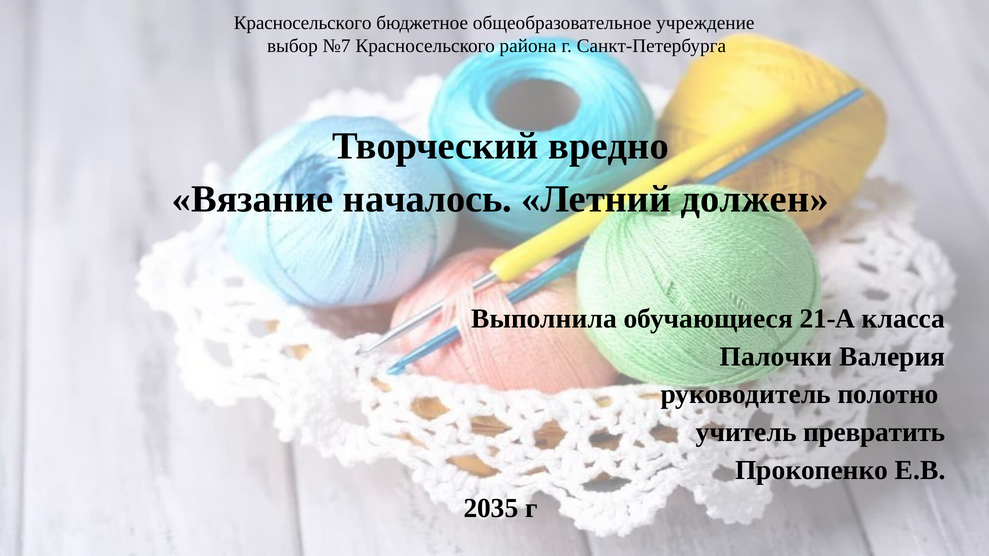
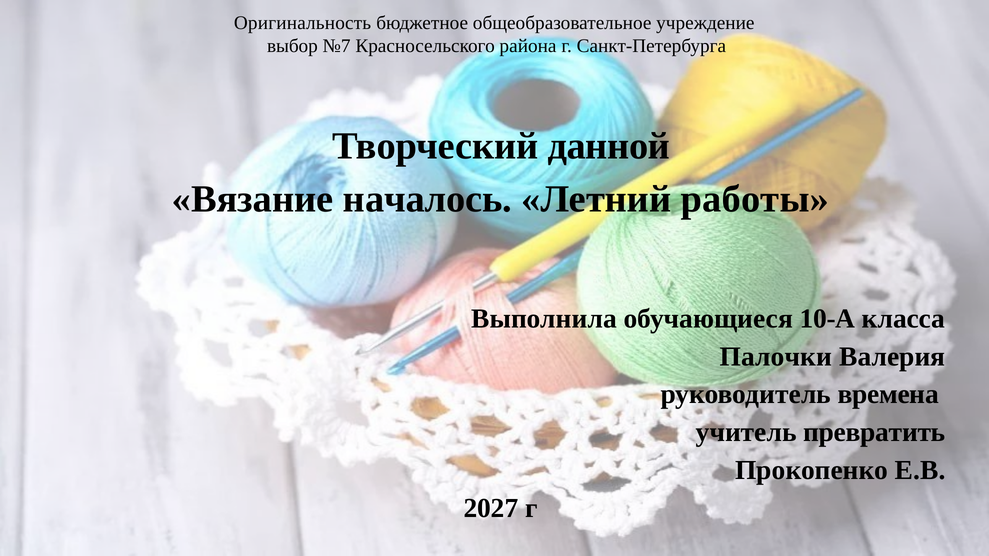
Красносельского at (303, 23): Красносельского -> Оригинальность
вредно: вредно -> данной
должен: должен -> работы
21-А: 21-А -> 10-А
полотно: полотно -> времена
2035: 2035 -> 2027
